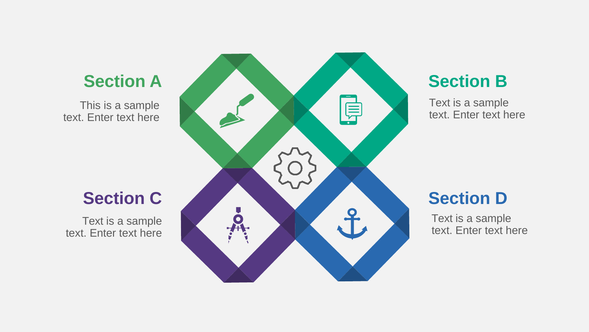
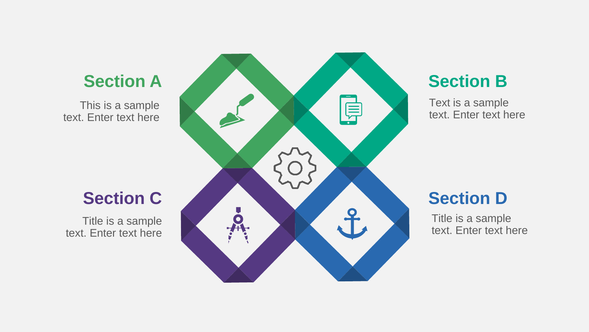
Text at (442, 218): Text -> Title
Text at (93, 221): Text -> Title
